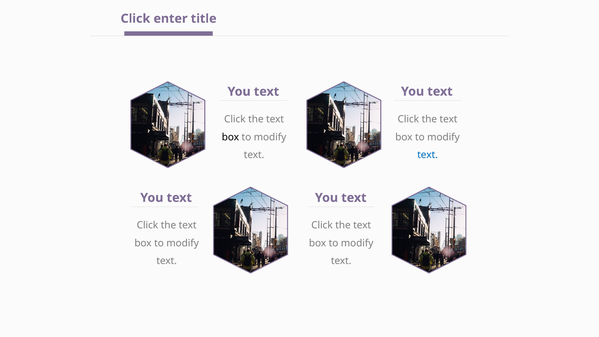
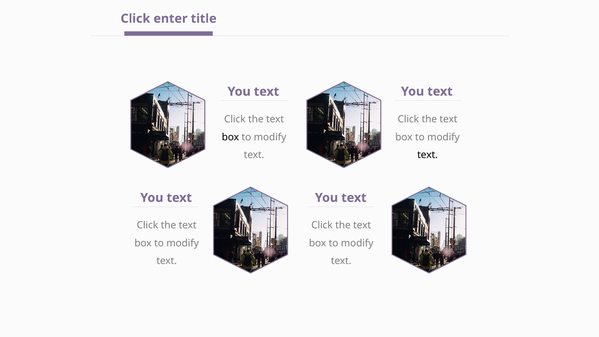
text at (428, 155) colour: blue -> black
